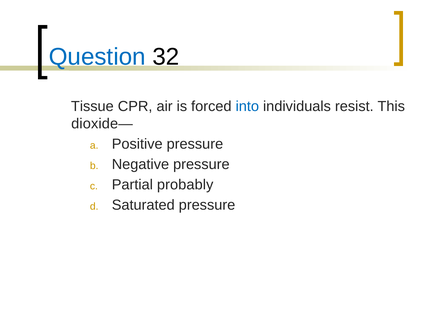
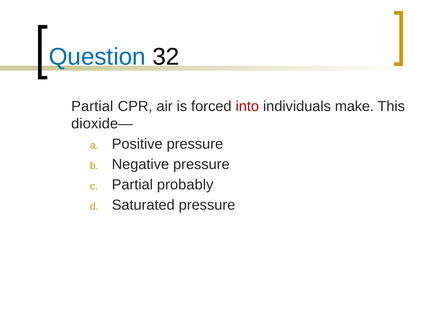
Tissue at (92, 106): Tissue -> Partial
into colour: blue -> red
resist: resist -> make
